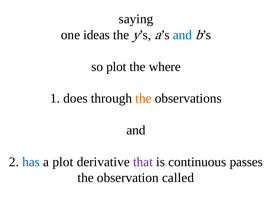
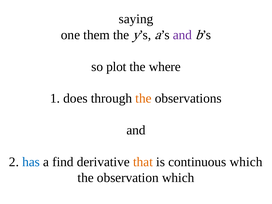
ideas: ideas -> them
and at (182, 35) colour: blue -> purple
a plot: plot -> find
that colour: purple -> orange
continuous passes: passes -> which
observation called: called -> which
